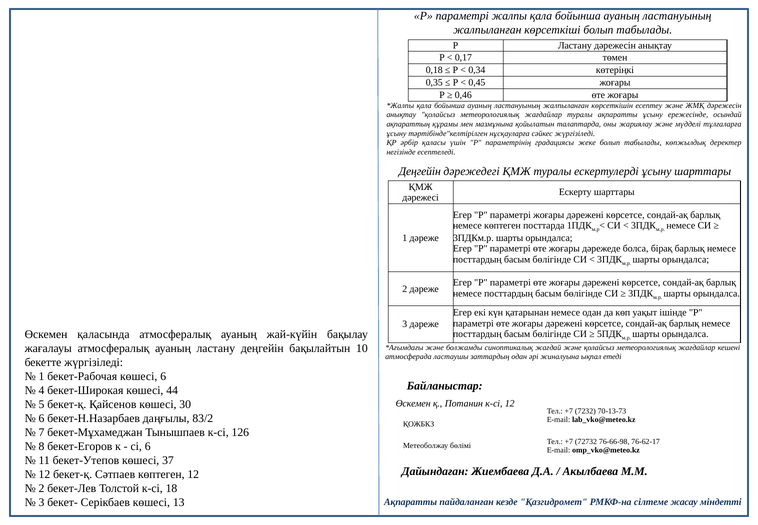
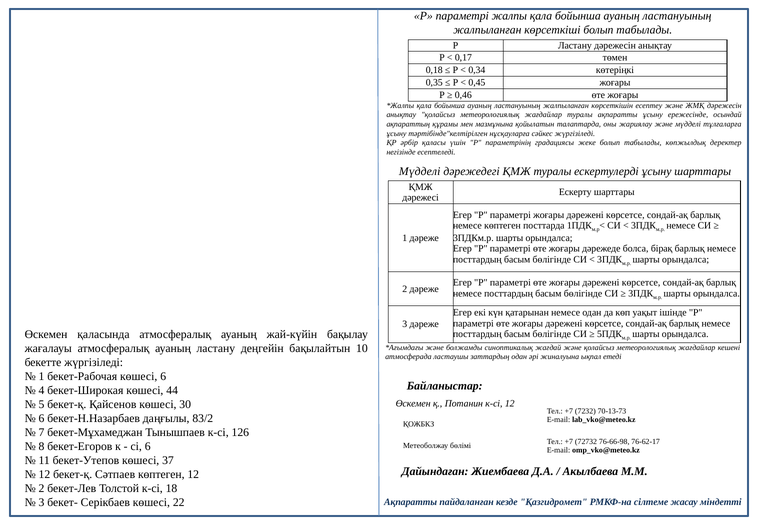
Деңгейін at (420, 172): Деңгейін -> Мүдделі
13: 13 -> 22
